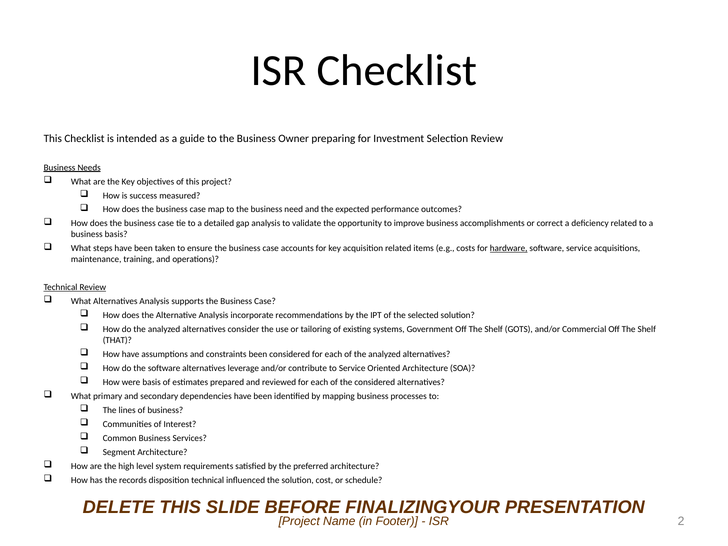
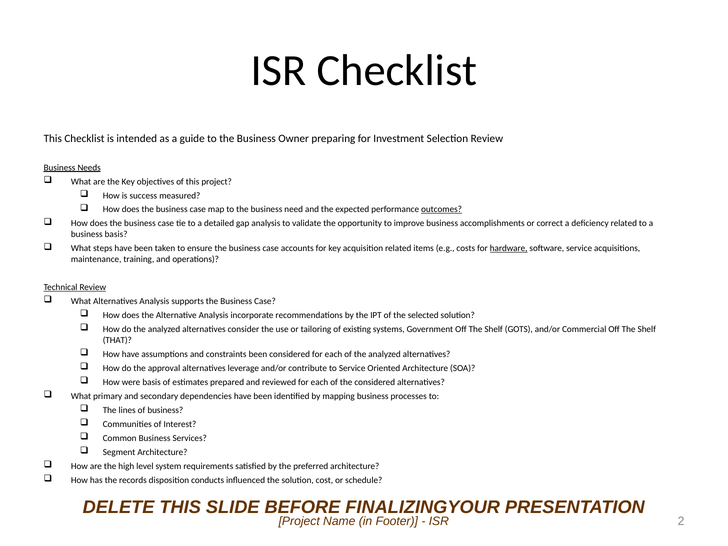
outcomes underline: none -> present
the software: software -> approval
disposition technical: technical -> conducts
